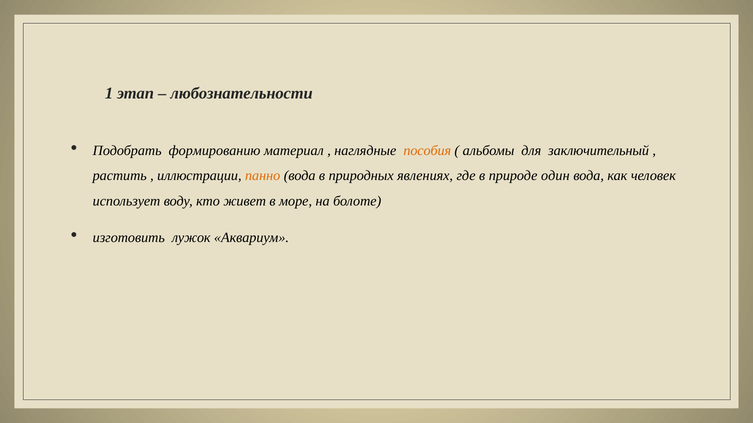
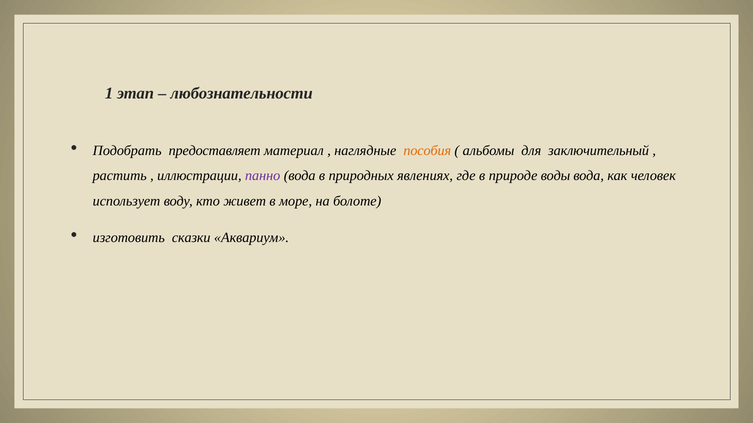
формированию: формированию -> предоставляет
панно colour: orange -> purple
один: один -> воды
лужок: лужок -> сказки
